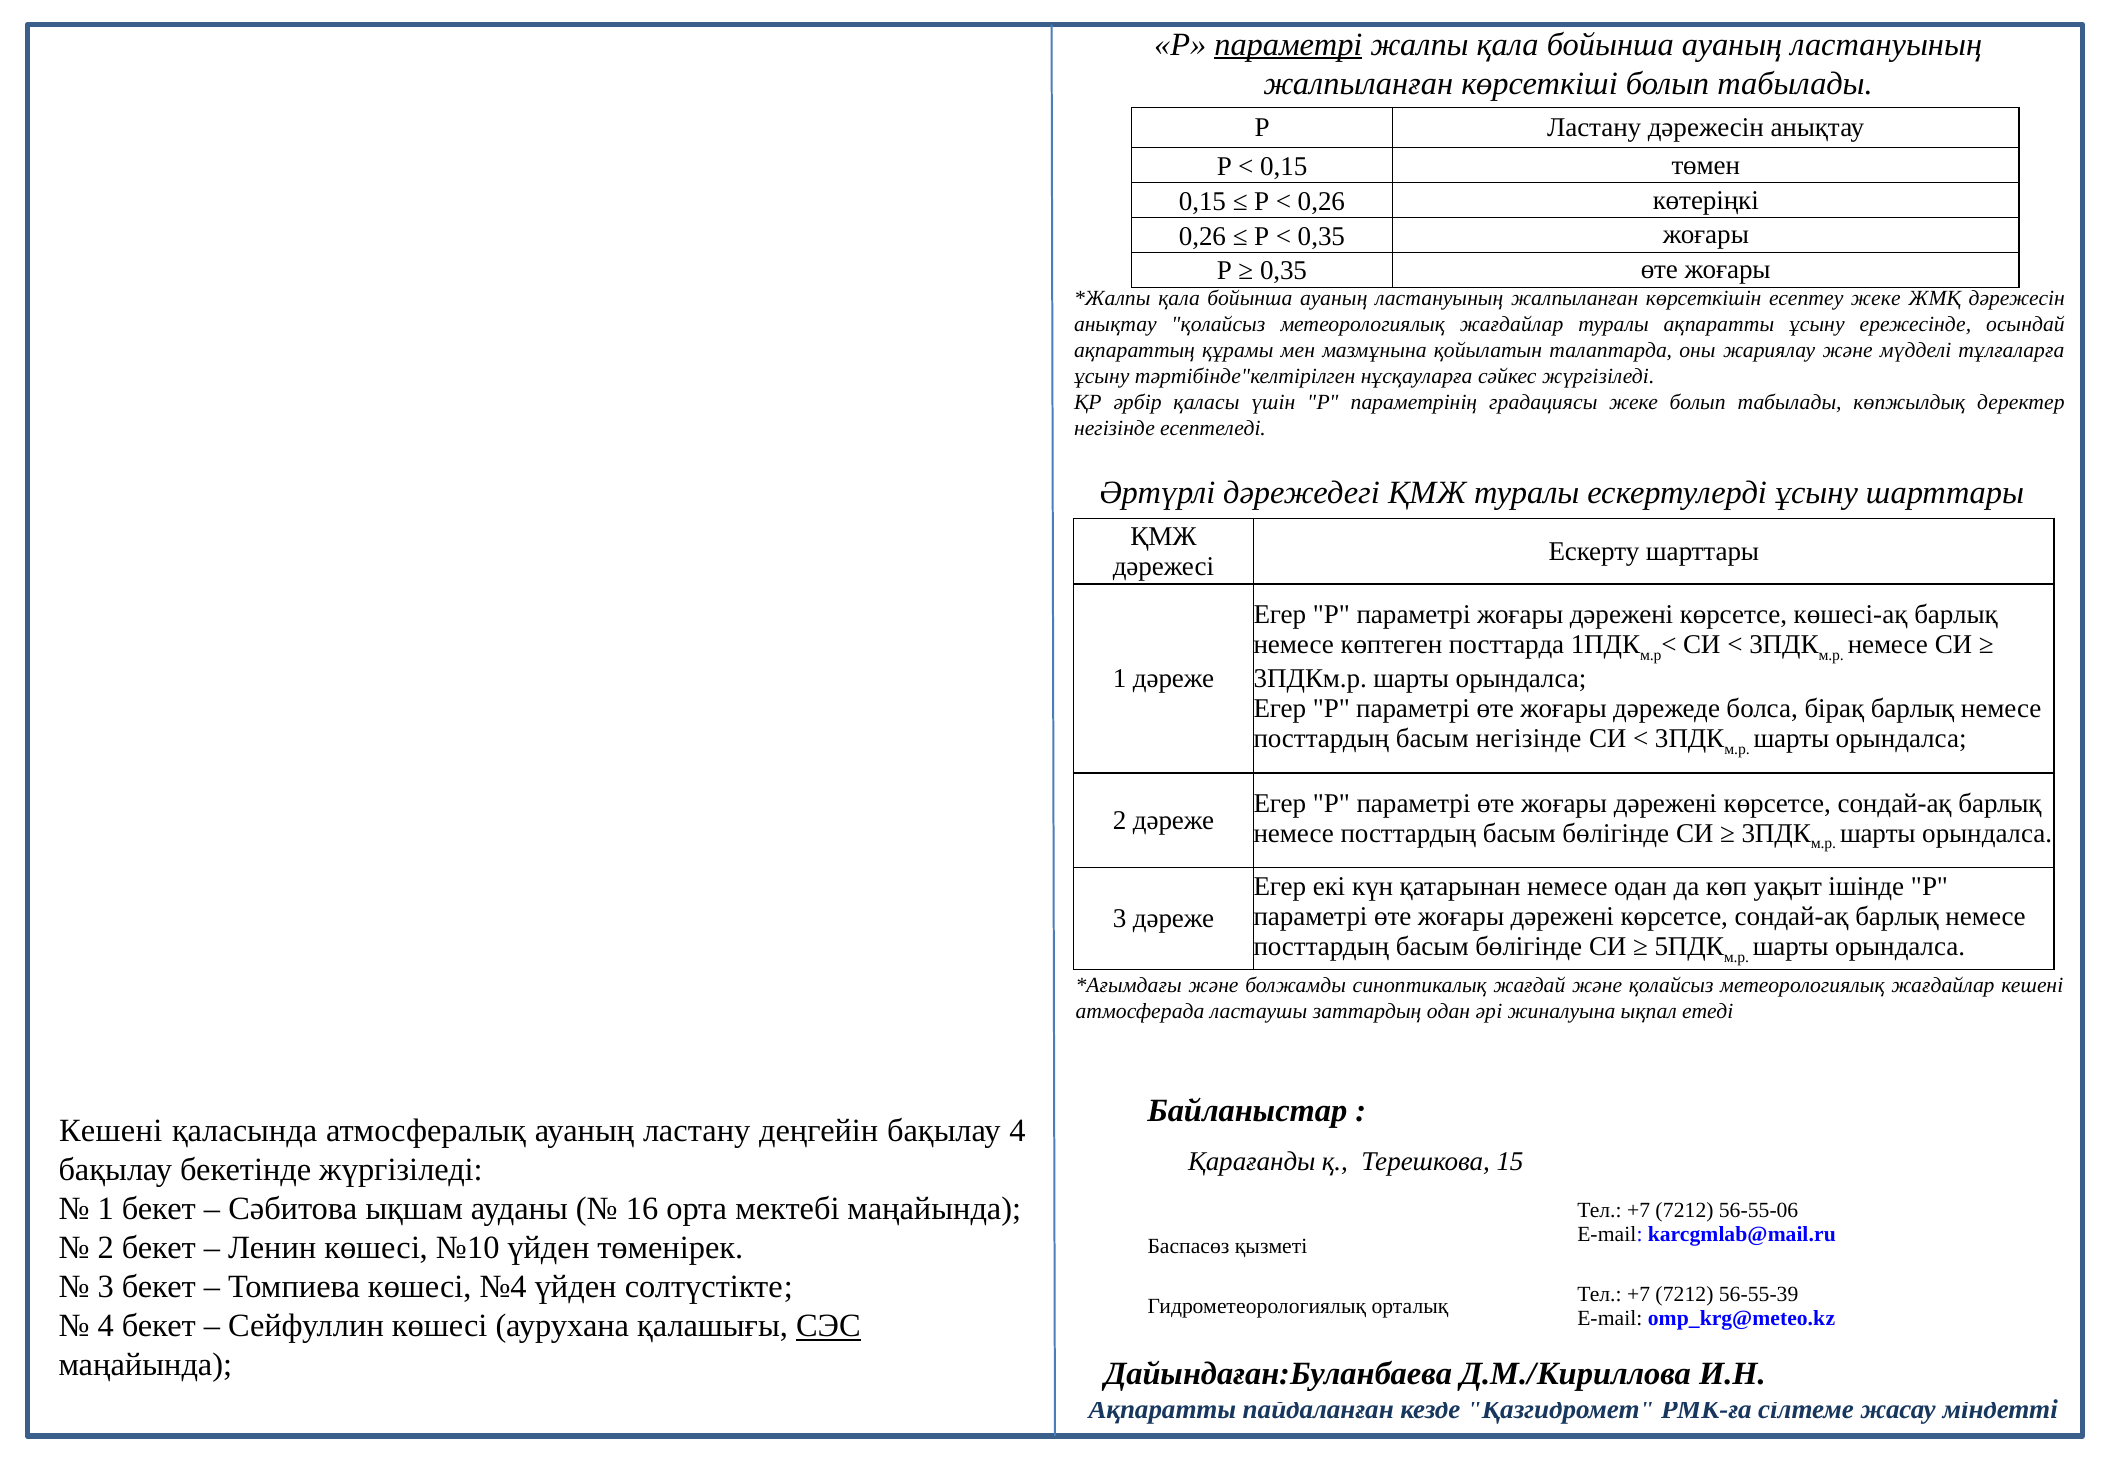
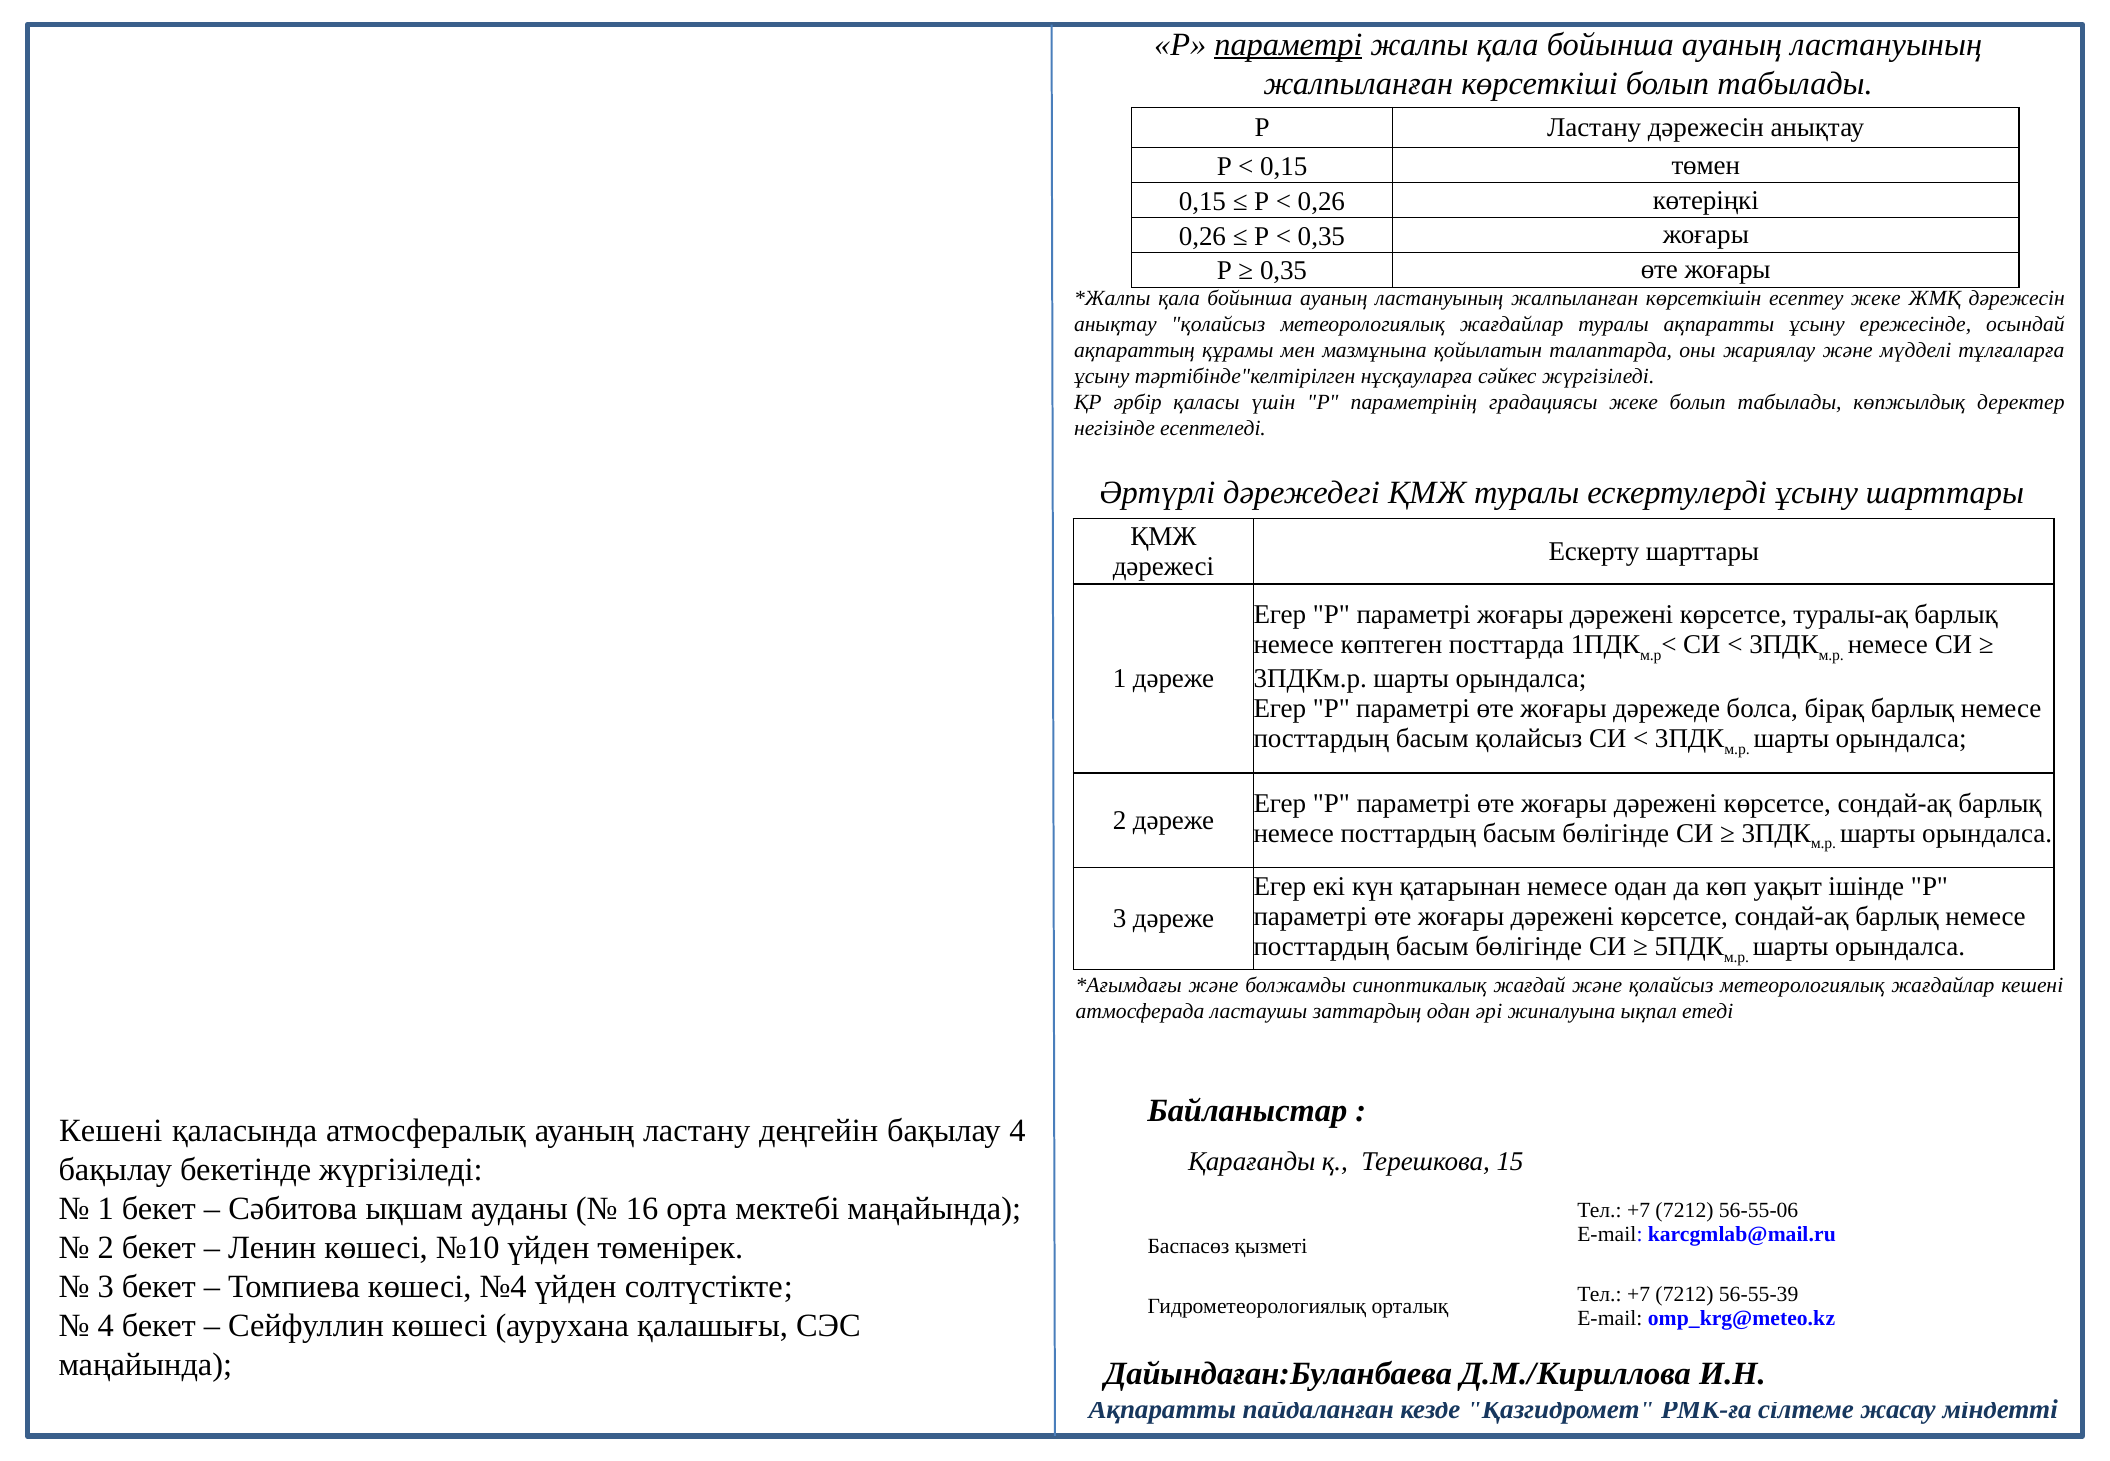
көшесі-ақ: көшесі-ақ -> туралы-ақ
басым негізінде: негізінде -> қолайсыз
СЭС underline: present -> none
